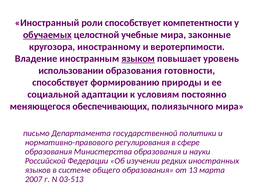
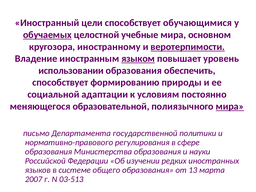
роли: роли -> цели
компетентности: компетентности -> обучающимися
законные: законные -> основном
веротерпимости underline: none -> present
готовности: готовности -> обеспечить
обеспечивающих: обеспечивающих -> образовательной
мира at (230, 106) underline: none -> present
